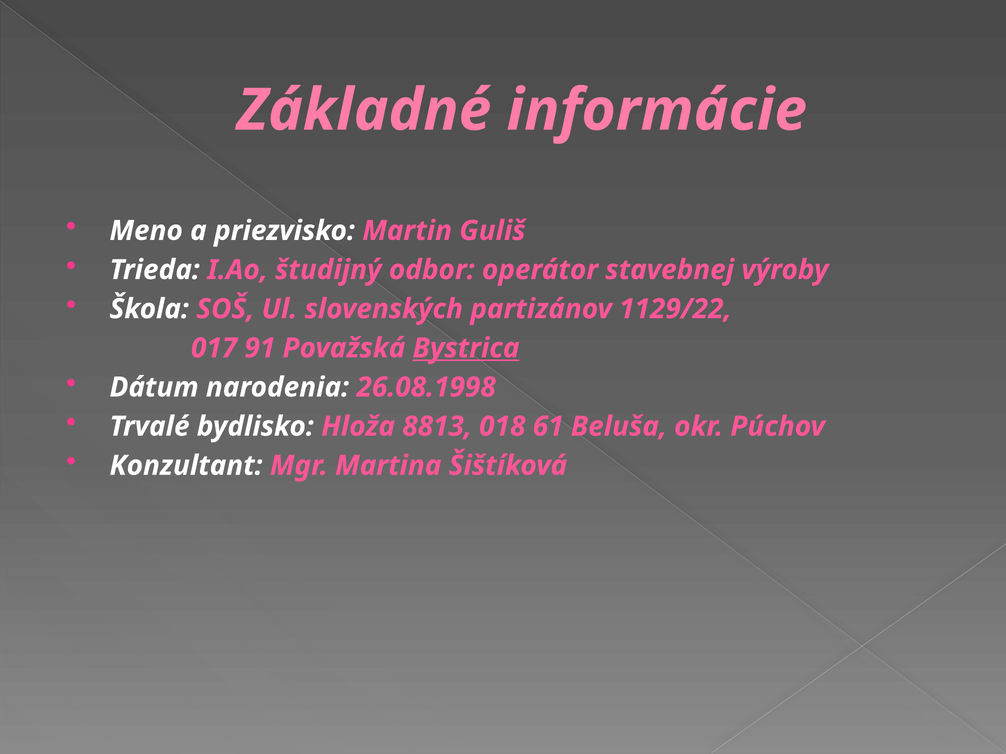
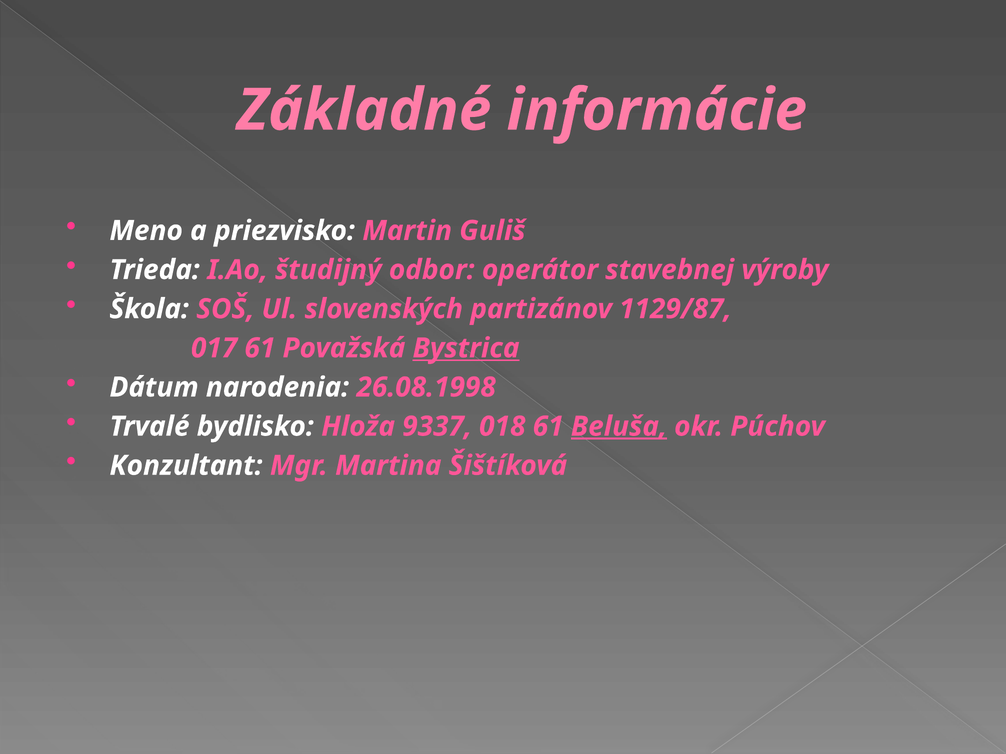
1129/22: 1129/22 -> 1129/87
017 91: 91 -> 61
8813: 8813 -> 9337
Beluša underline: none -> present
